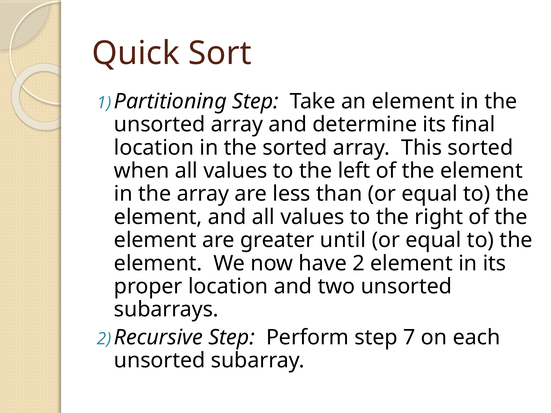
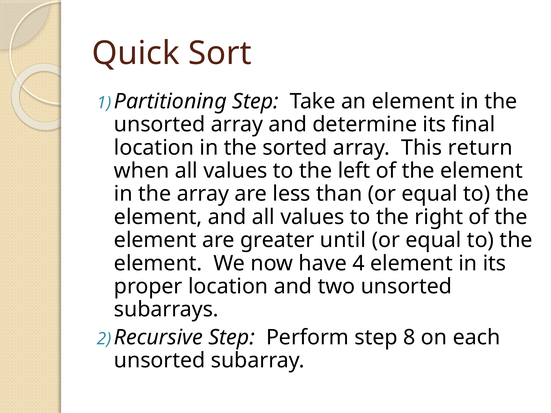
This sorted: sorted -> return
have 2: 2 -> 4
7: 7 -> 8
